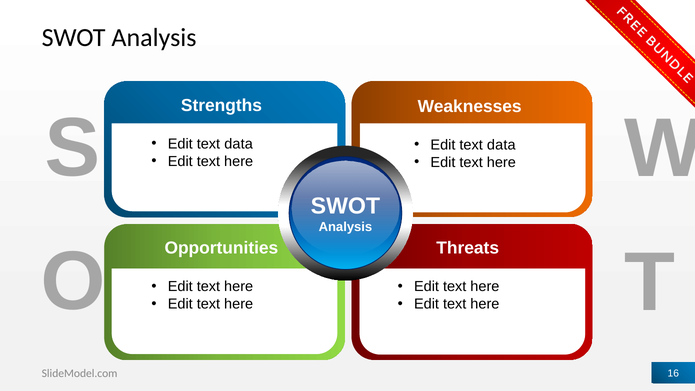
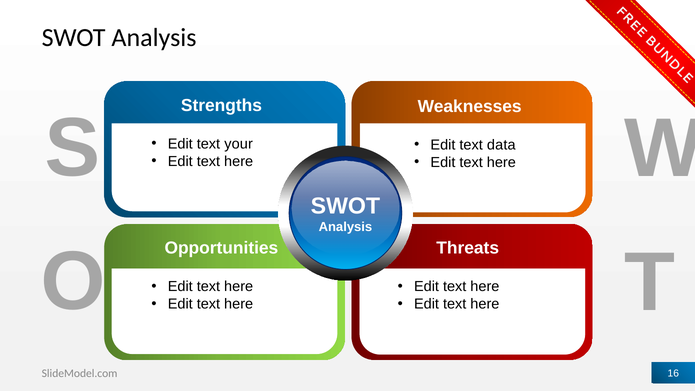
data at (239, 144): data -> your
